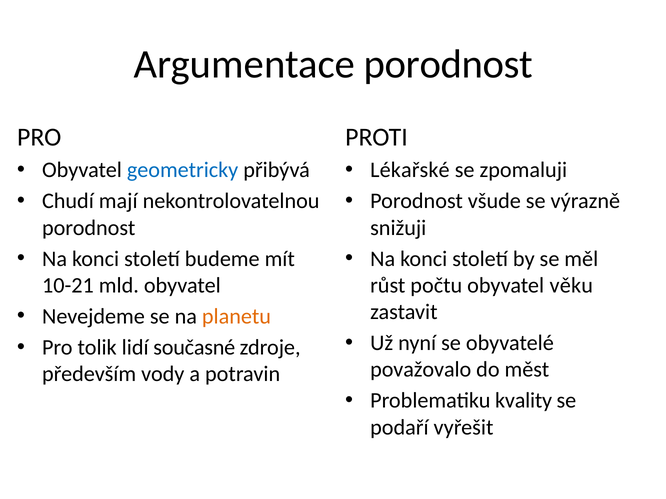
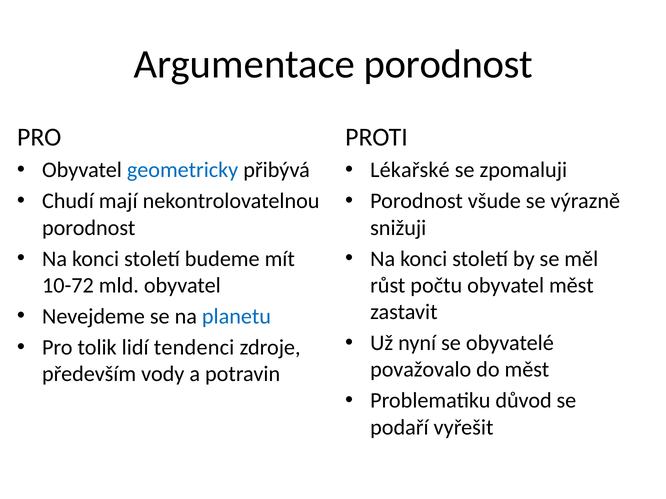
10-21: 10-21 -> 10-72
obyvatel věku: věku -> měst
planetu colour: orange -> blue
současné: současné -> tendenci
kvality: kvality -> důvod
